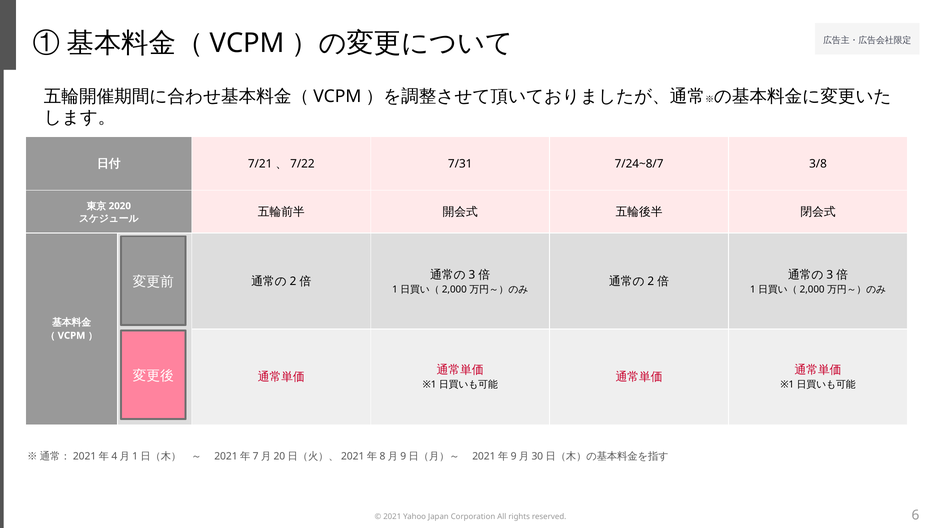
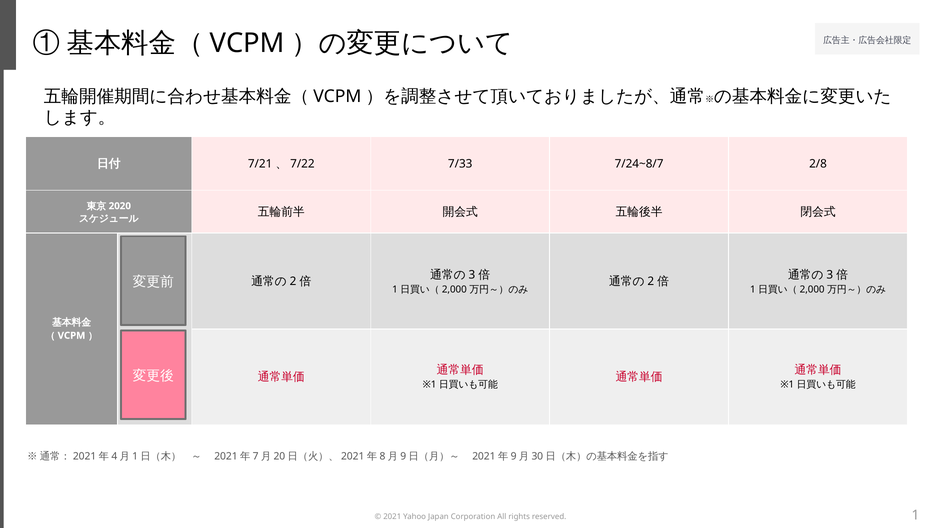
7/31: 7/31 -> 7/33
3/8: 3/8 -> 2/8
6 at (915, 515): 6 -> 1
